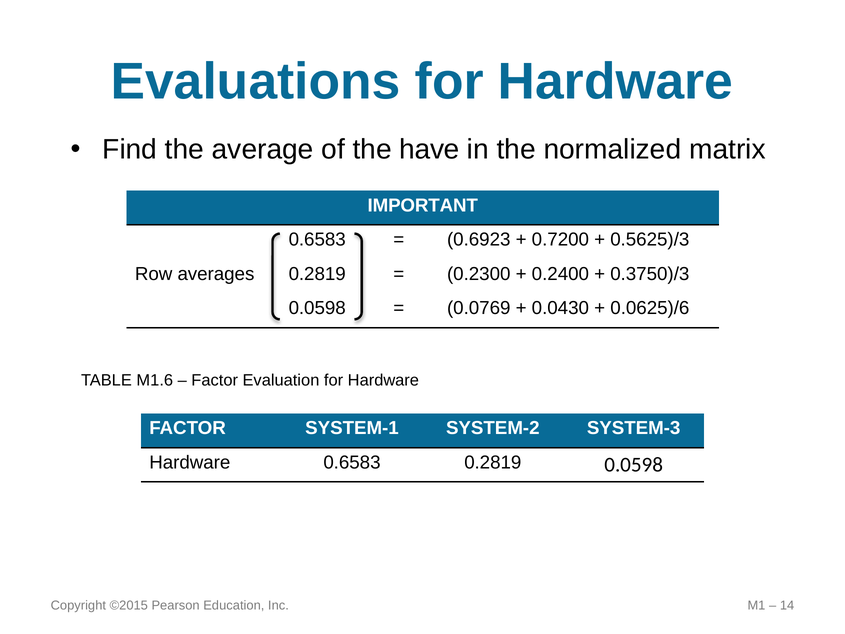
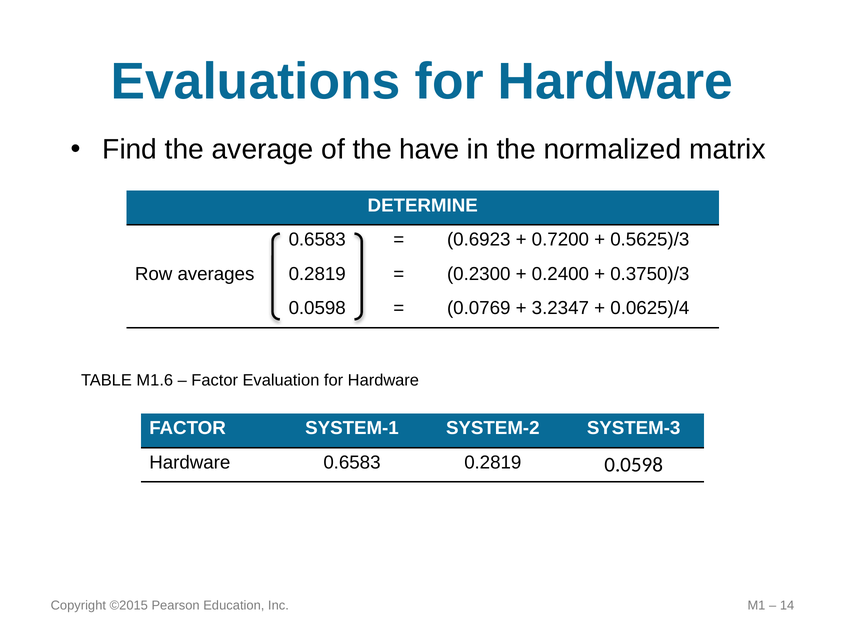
IMPORTANT: IMPORTANT -> DETERMINE
0.0430: 0.0430 -> 3.2347
0.0625)/6: 0.0625)/6 -> 0.0625)/4
